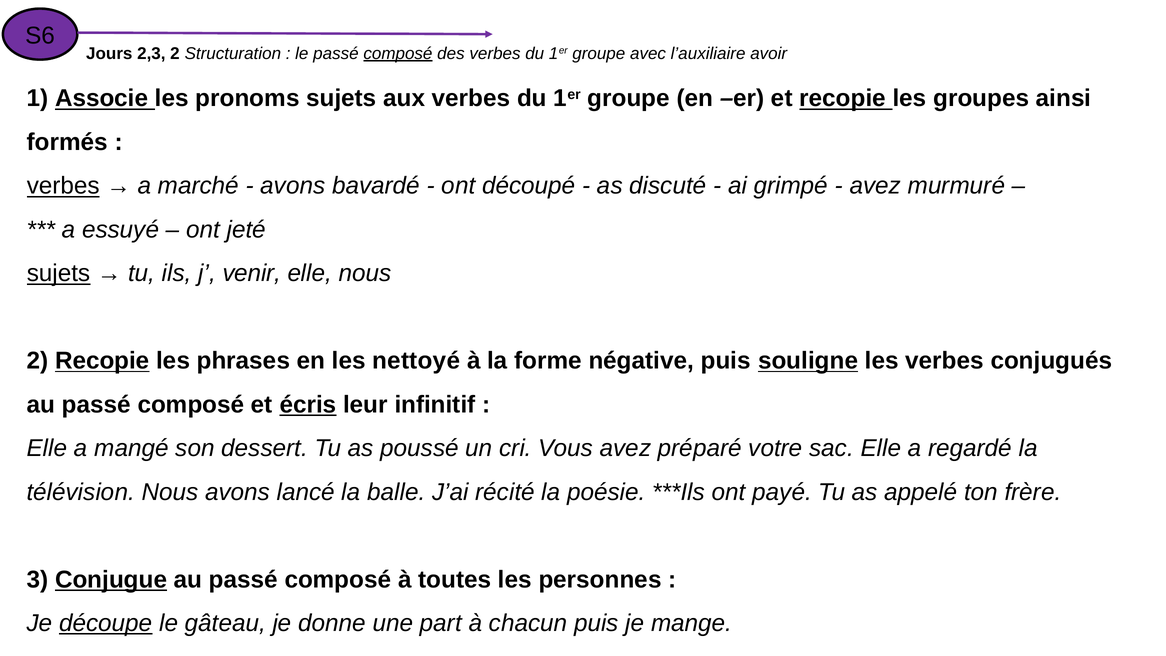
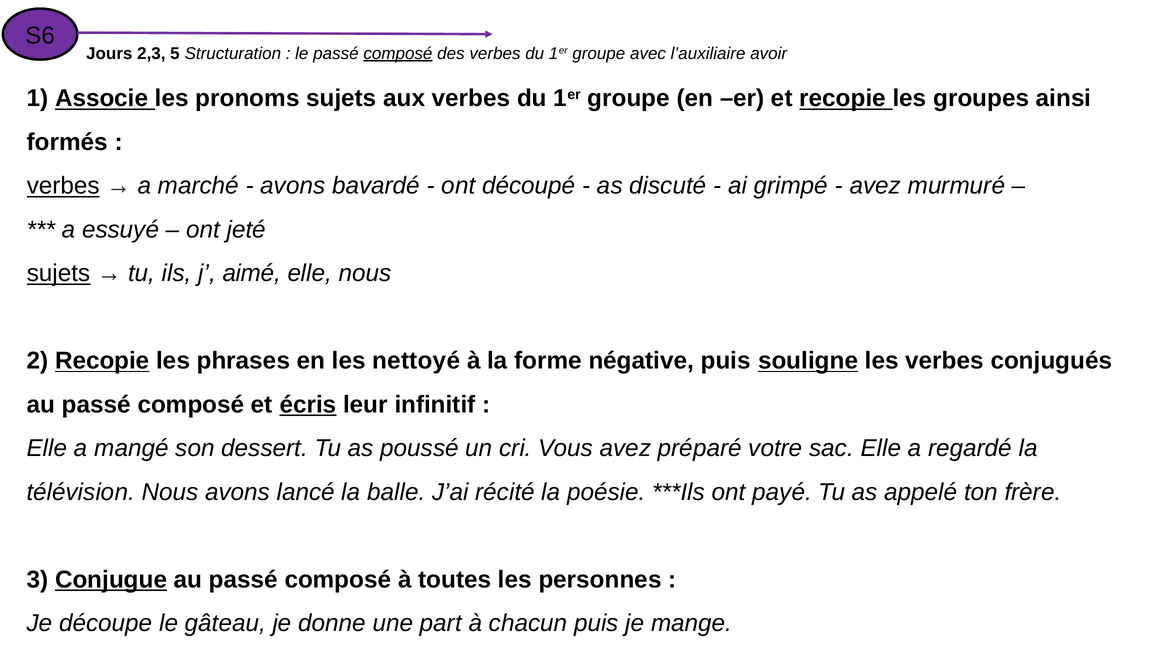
2,3 2: 2 -> 5
venir: venir -> aimé
découpe underline: present -> none
